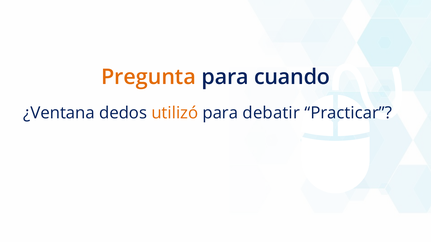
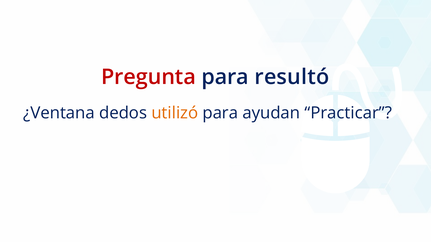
Pregunta colour: orange -> red
cuando: cuando -> resultó
debatir: debatir -> ayudan
